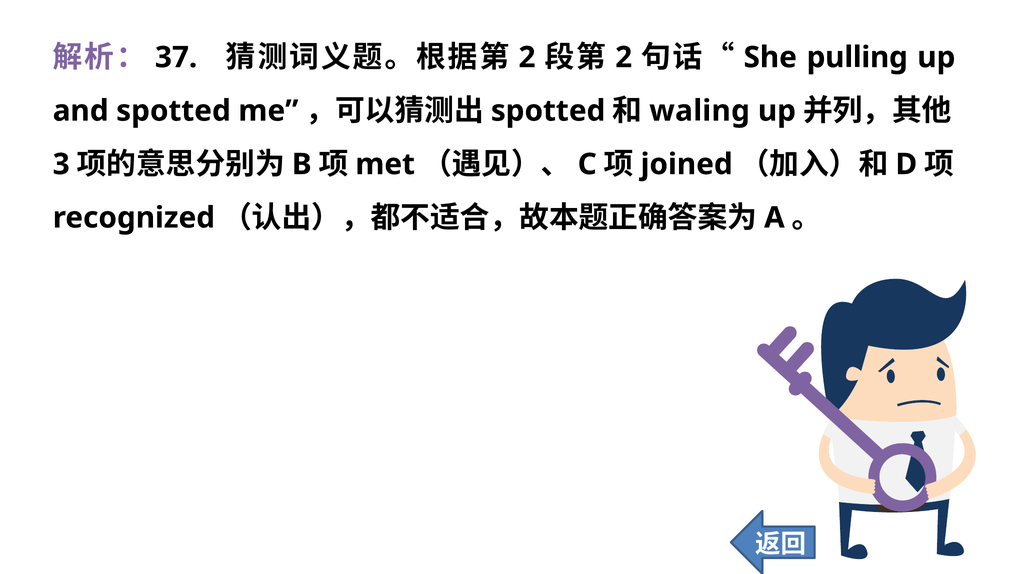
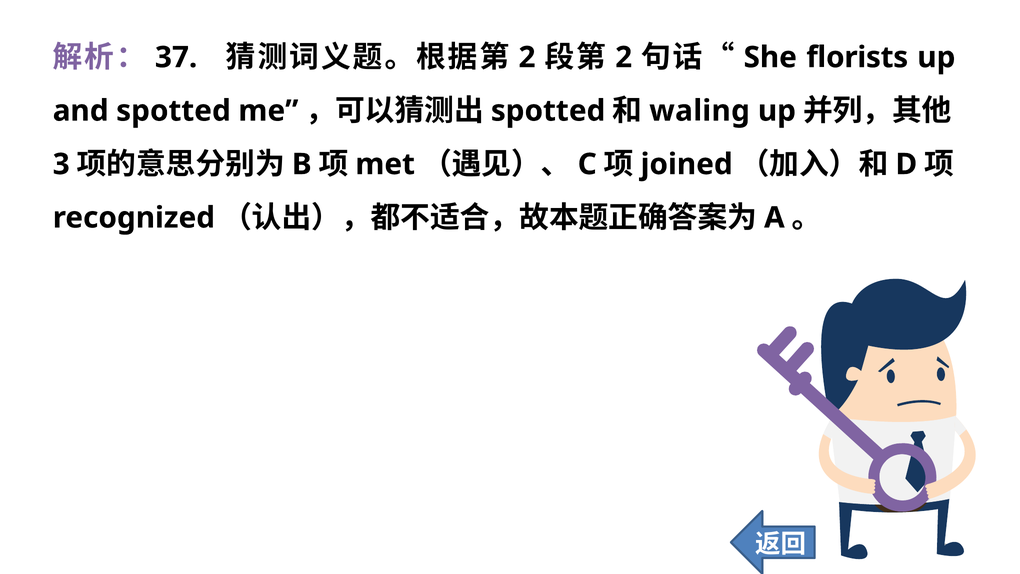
pulling: pulling -> florists
